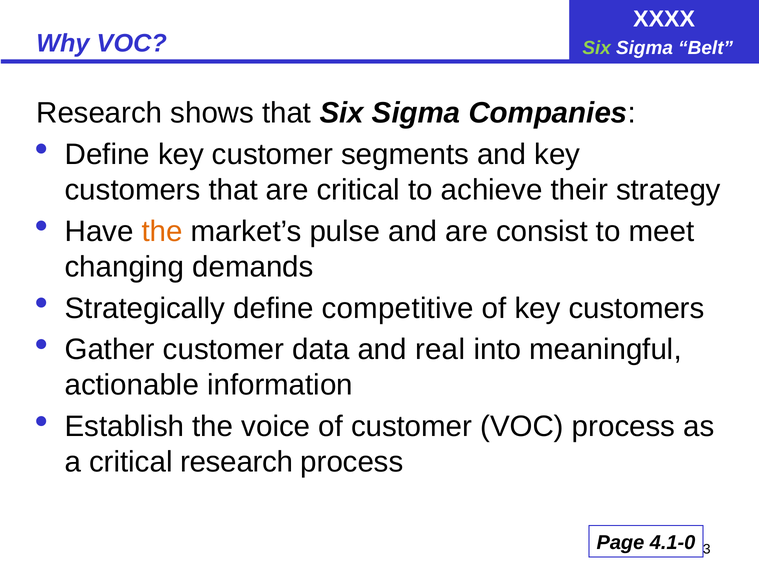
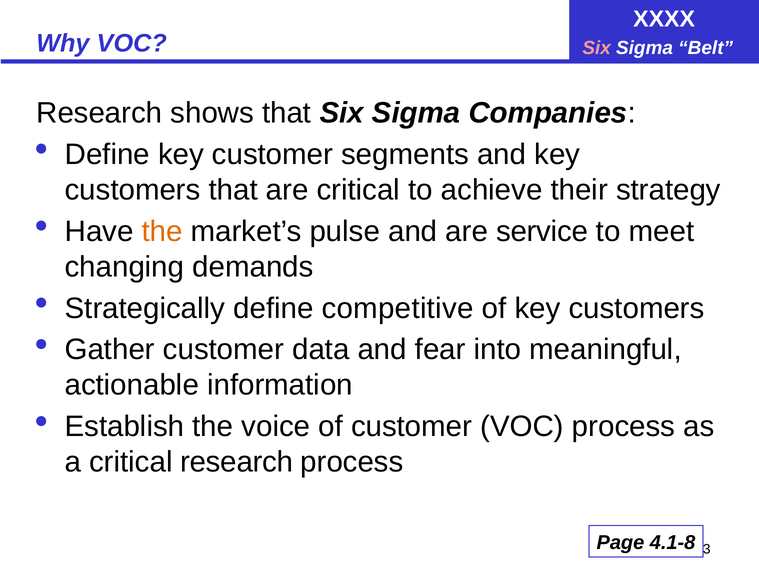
Six at (597, 48) colour: light green -> pink
consist: consist -> service
real: real -> fear
4.1-0: 4.1-0 -> 4.1-8
